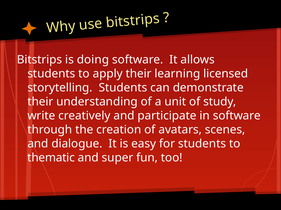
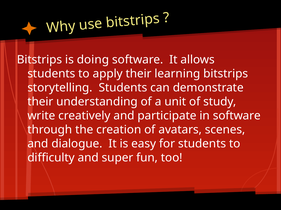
learning licensed: licensed -> bitstrips
thematic: thematic -> difficulty
